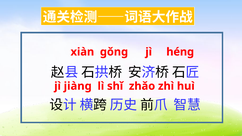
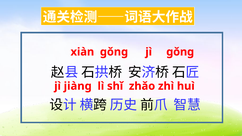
jì héng: héng -> gǒng
